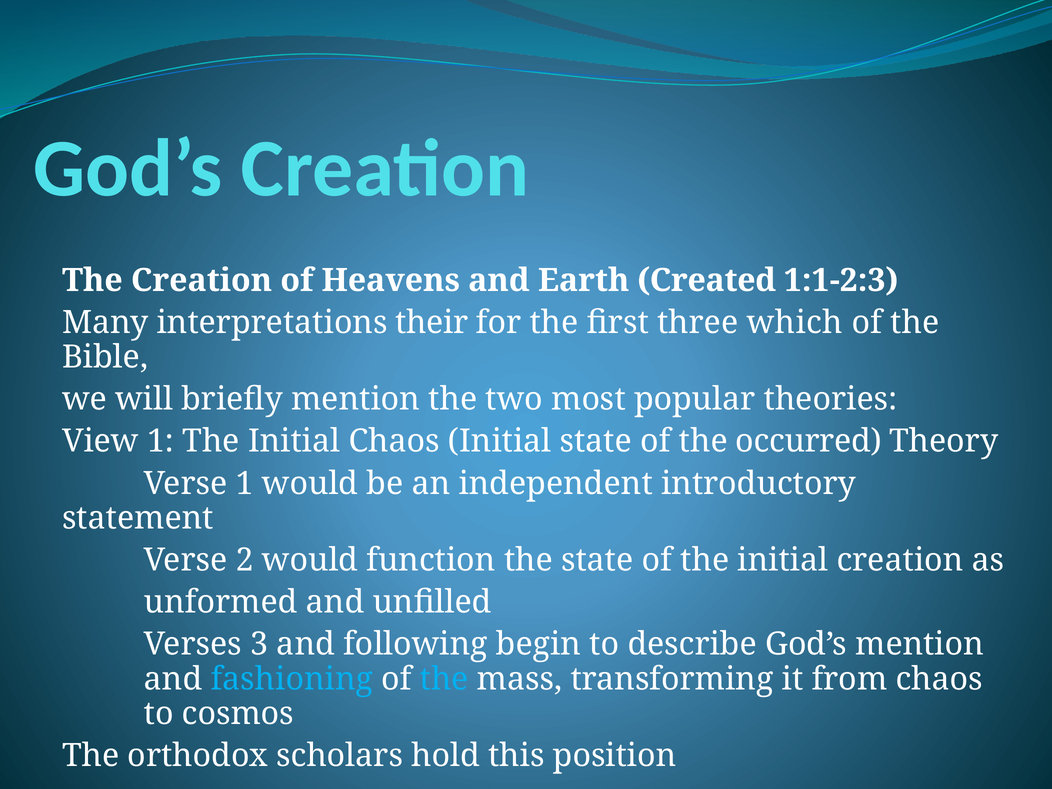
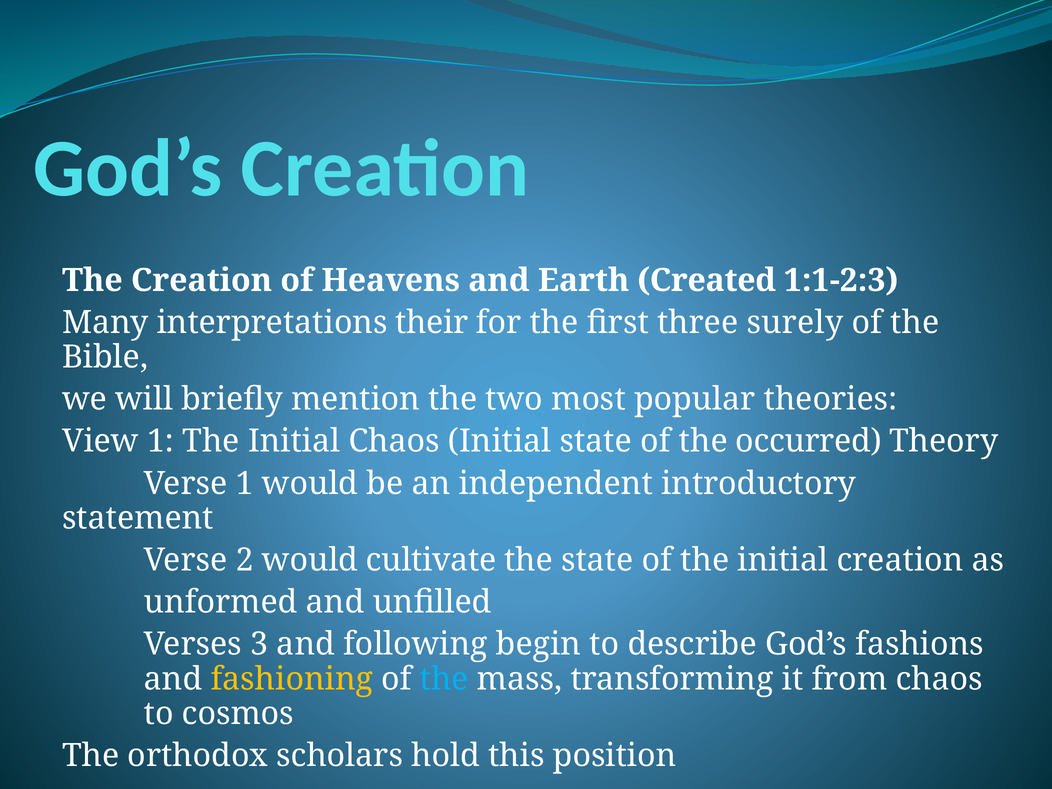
which: which -> surely
function: function -> cultivate
God’s mention: mention -> fashions
fashioning colour: light blue -> yellow
